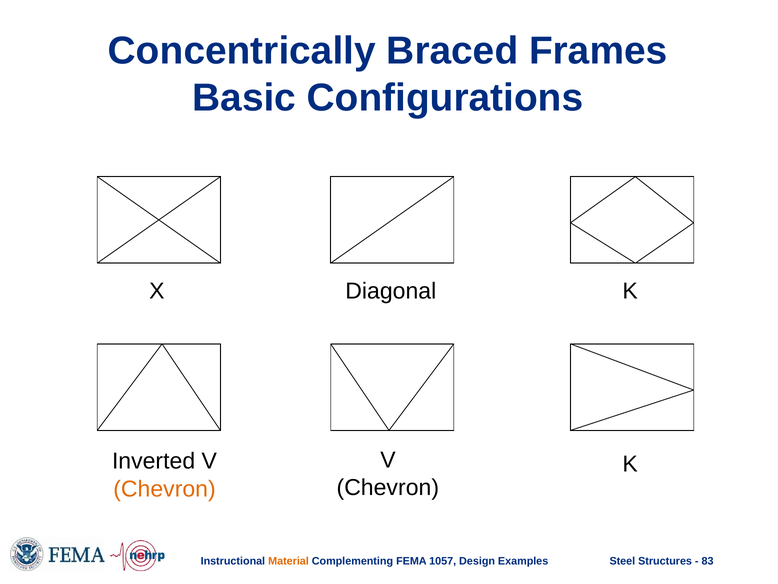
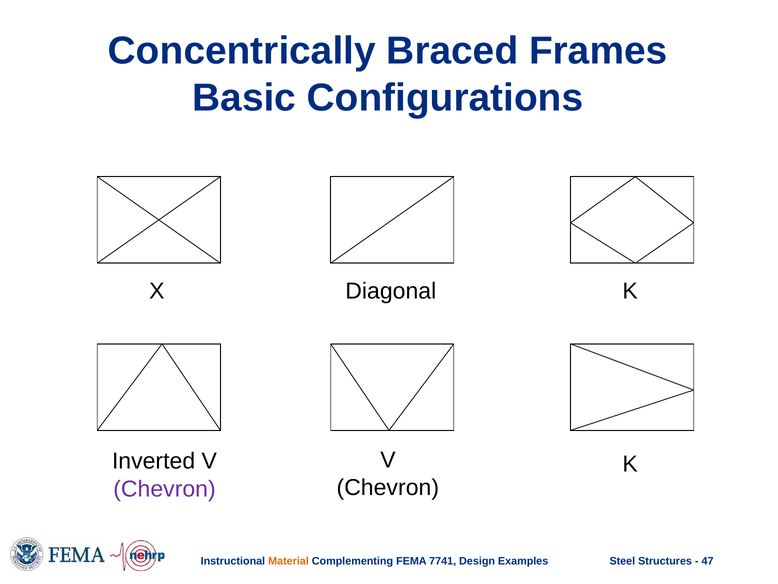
Chevron at (165, 489) colour: orange -> purple
1057: 1057 -> 7741
83: 83 -> 47
